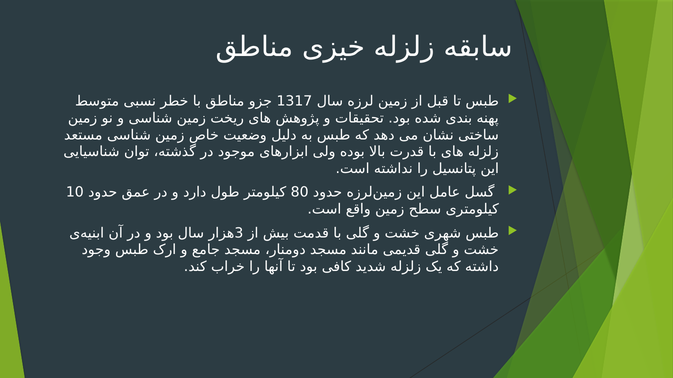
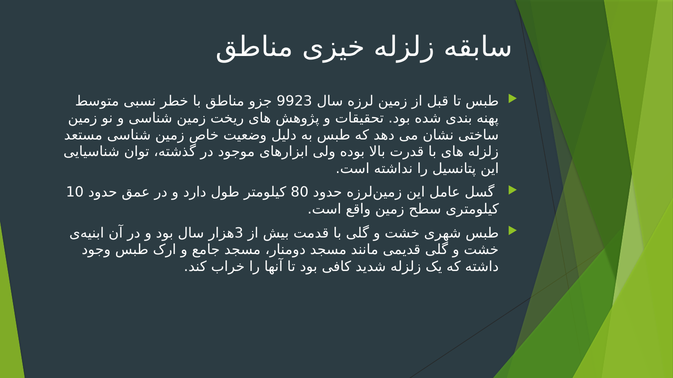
1317: 1317 -> 9923
